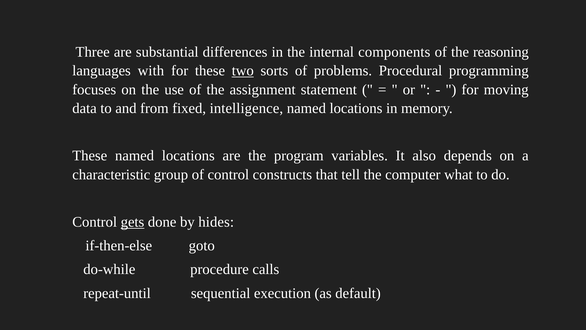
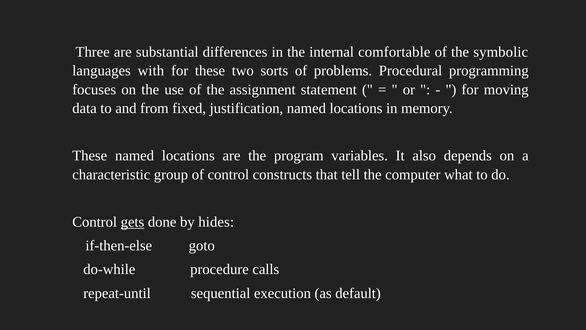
components: components -> comfortable
reasoning: reasoning -> symbolic
two underline: present -> none
intelligence: intelligence -> justification
